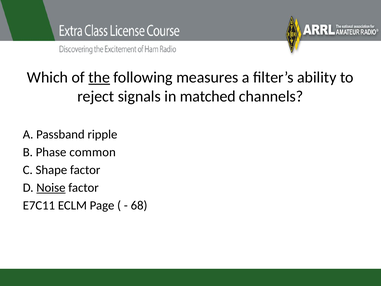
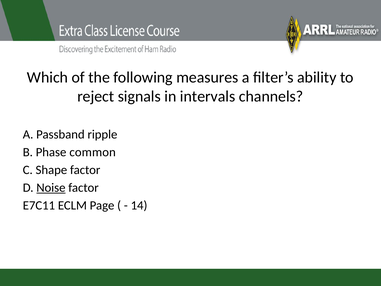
the underline: present -> none
matched: matched -> intervals
68: 68 -> 14
